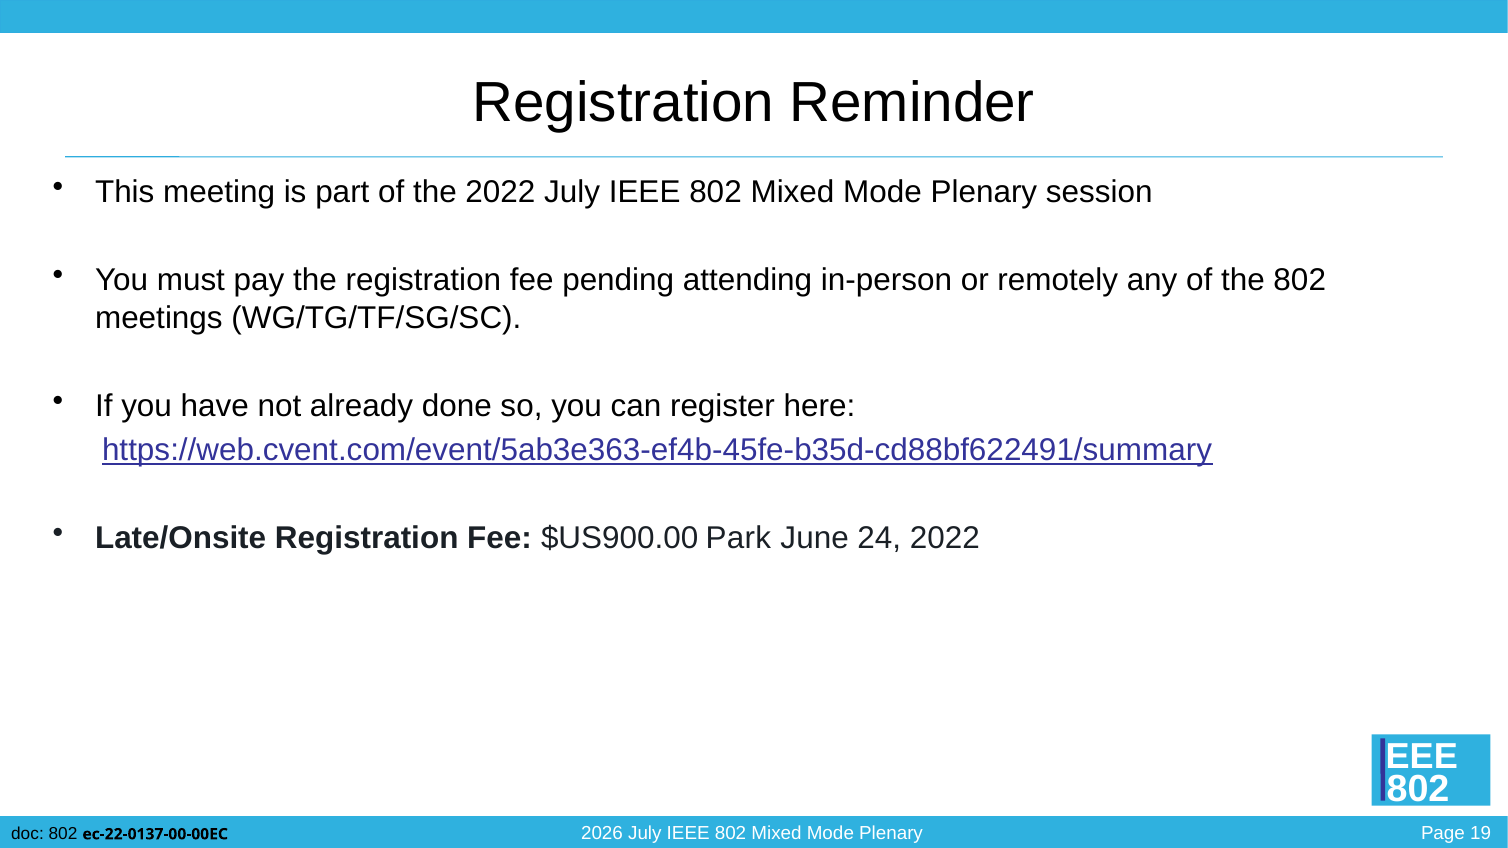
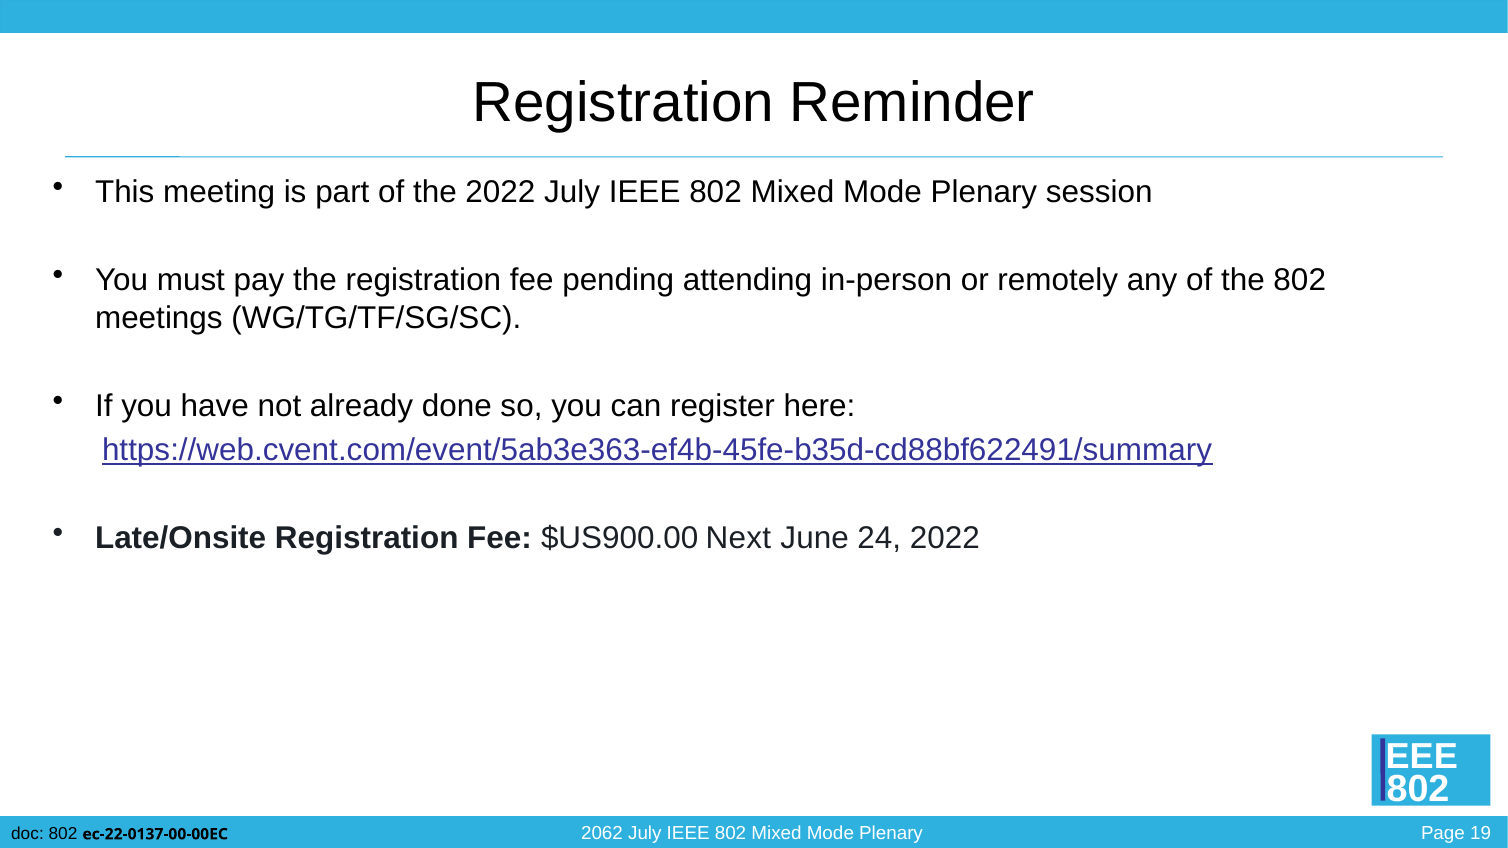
Park: Park -> Next
2026: 2026 -> 2062
